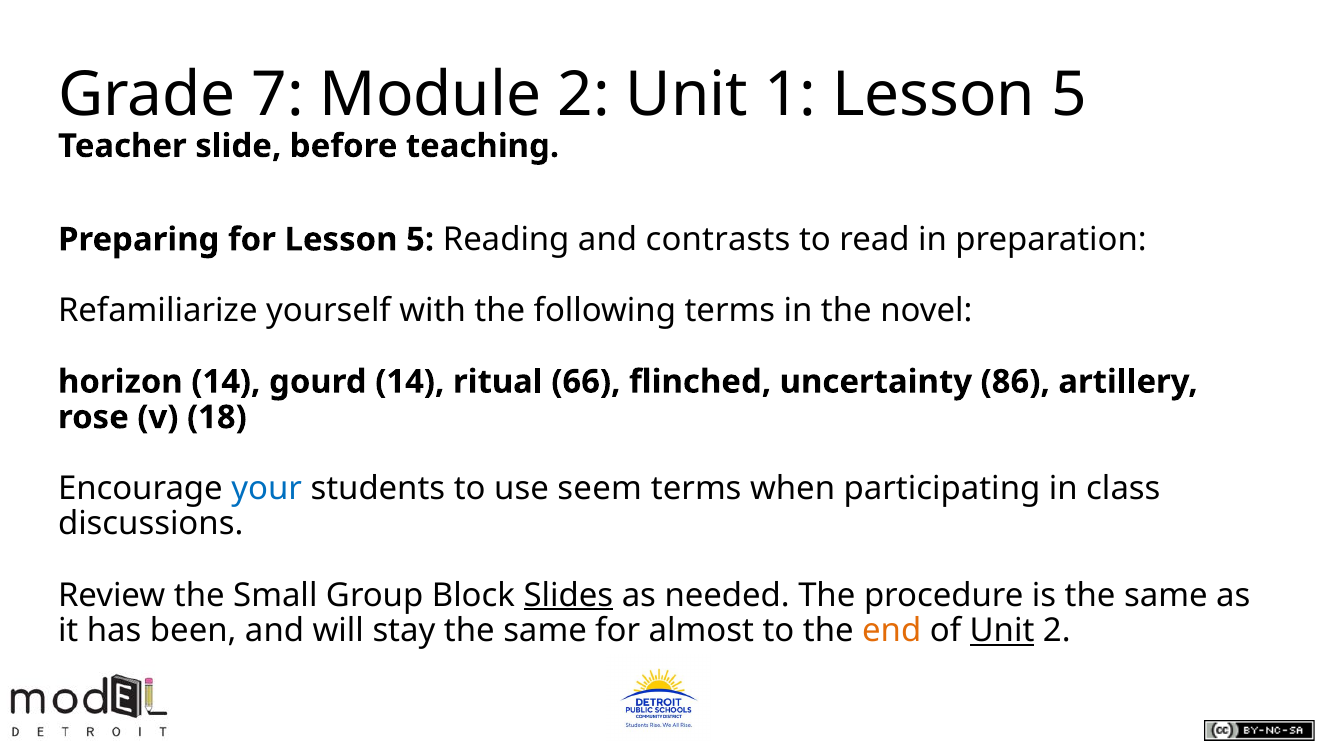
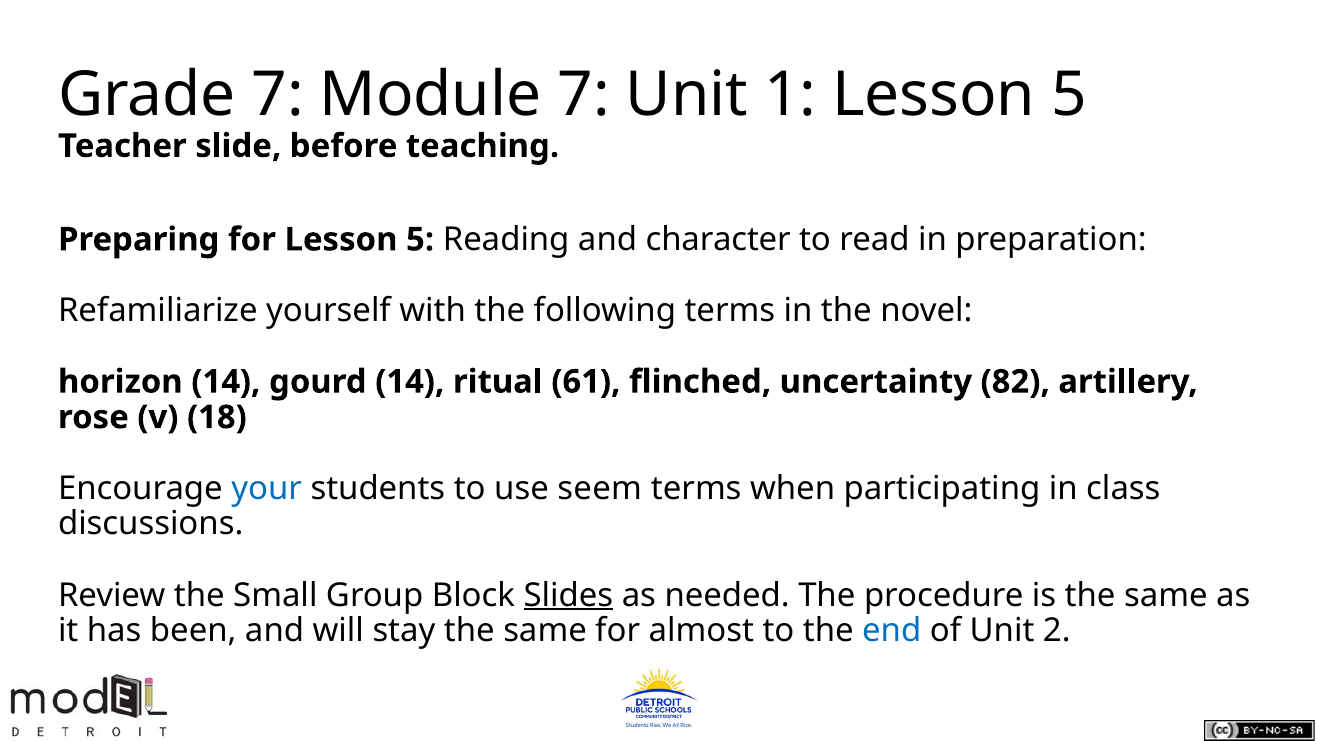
Module 2: 2 -> 7
contrasts: contrasts -> character
66: 66 -> 61
86: 86 -> 82
end colour: orange -> blue
Unit at (1002, 631) underline: present -> none
